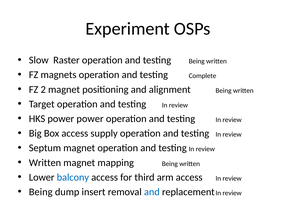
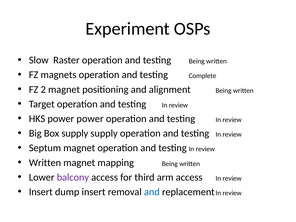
Box access: access -> supply
balcony colour: blue -> purple
Being at (41, 192): Being -> Insert
